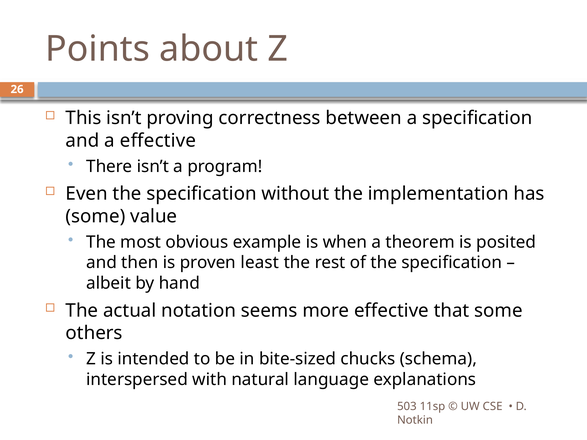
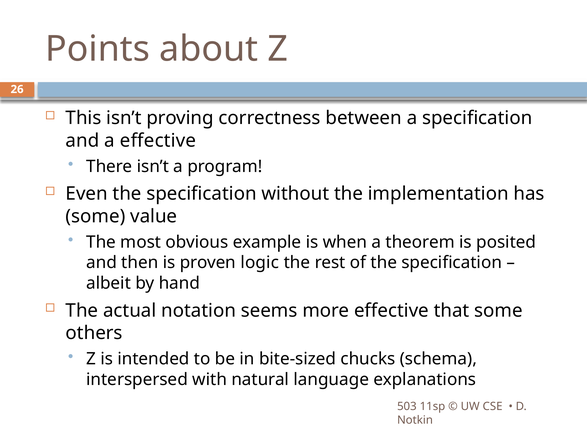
least: least -> logic
